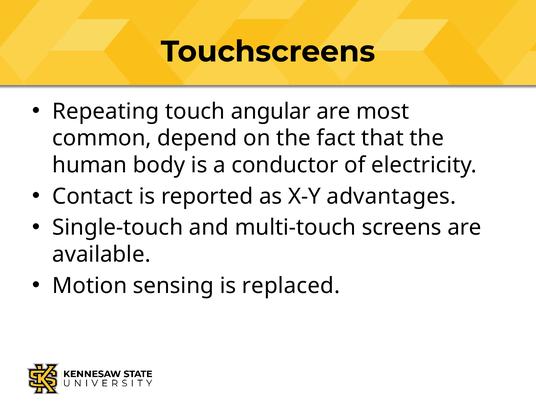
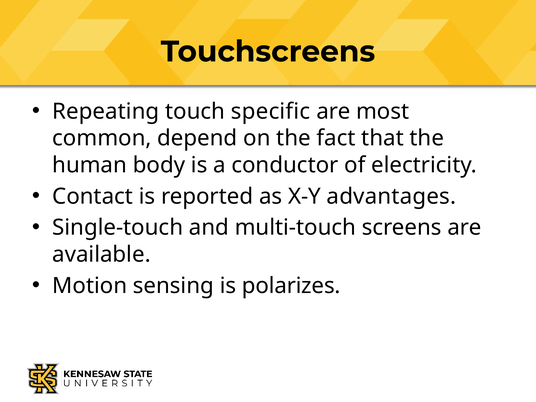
angular: angular -> specific
replaced: replaced -> polarizes
